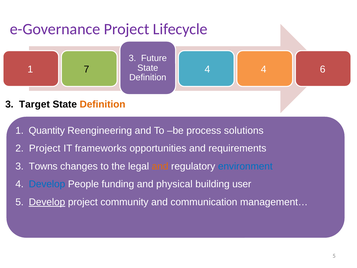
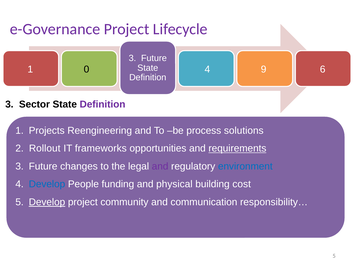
7: 7 -> 0
4 4: 4 -> 9
Target: Target -> Sector
Definition at (103, 104) colour: orange -> purple
Quantity: Quantity -> Projects
2 Project: Project -> Rollout
requirements underline: none -> present
Towns at (43, 166): Towns -> Future
and at (160, 166) colour: orange -> purple
user: user -> cost
management…: management… -> responsibility…
